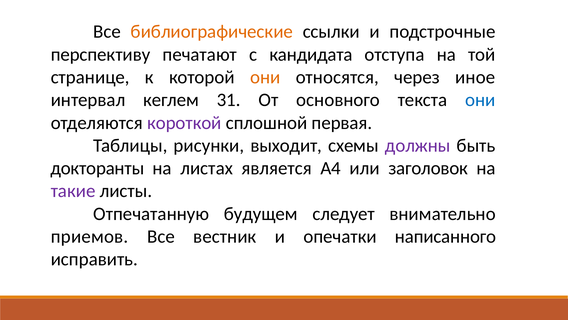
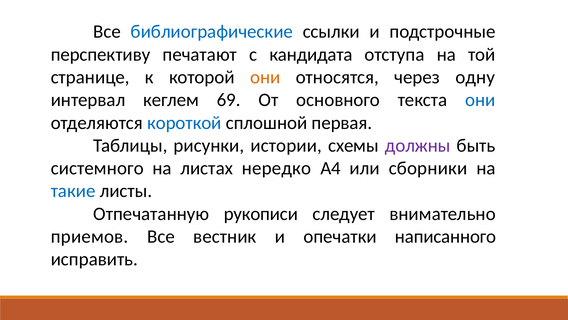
библиографические colour: orange -> blue
иное: иное -> одну
31: 31 -> 69
короткой colour: purple -> blue
выходит: выходит -> истории
докторанты: докторанты -> системного
является: является -> нередко
заголовок: заголовок -> сборники
такие colour: purple -> blue
будущем: будущем -> рукописи
